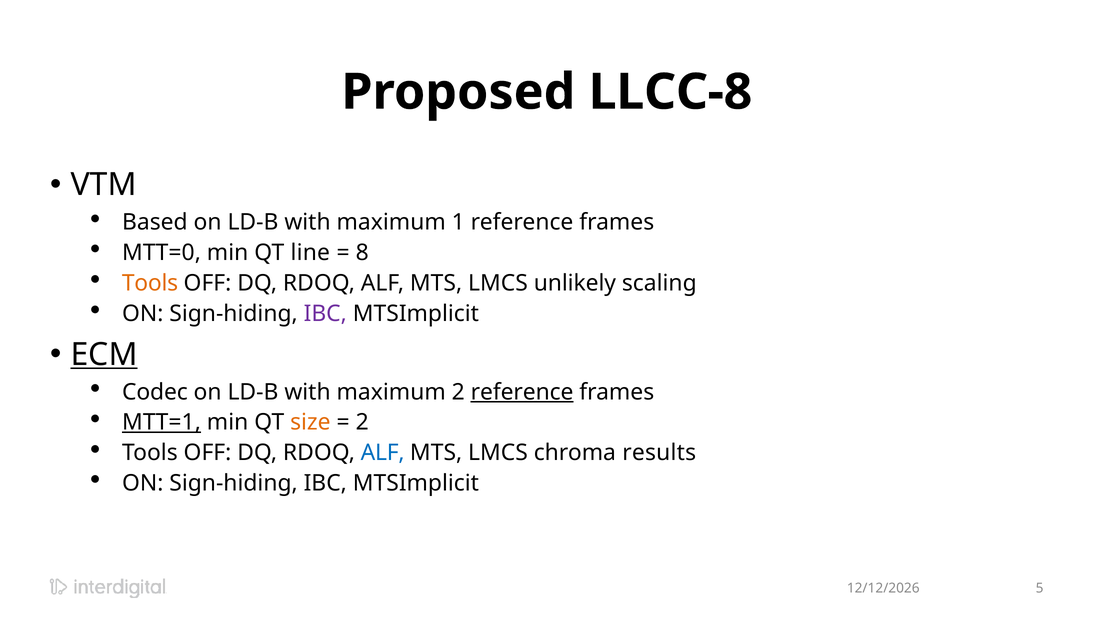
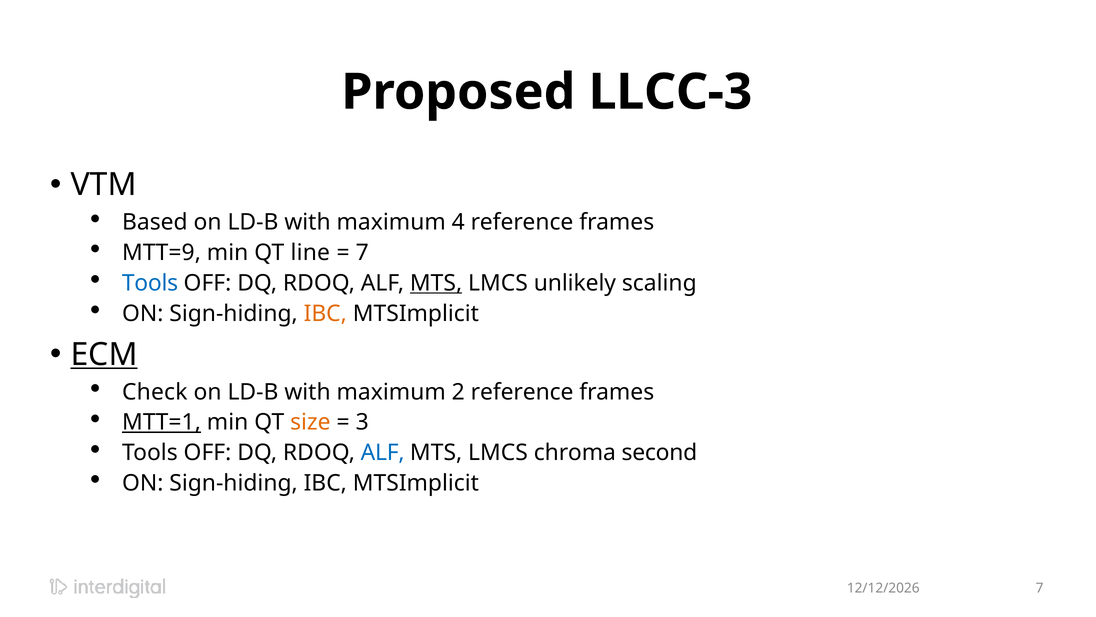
LLCC-8: LLCC-8 -> LLCC-3
1: 1 -> 4
MTT=0: MTT=0 -> MTT=9
8 at (362, 253): 8 -> 7
Tools at (150, 283) colour: orange -> blue
MTS at (436, 283) underline: none -> present
IBC at (325, 313) colour: purple -> orange
Codec: Codec -> Check
reference at (522, 392) underline: present -> none
2 at (362, 422): 2 -> 3
results: results -> second
5 at (1040, 588): 5 -> 7
